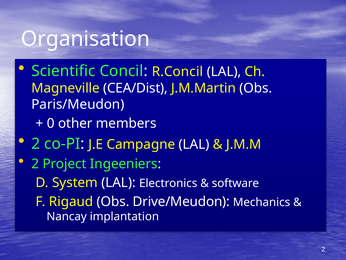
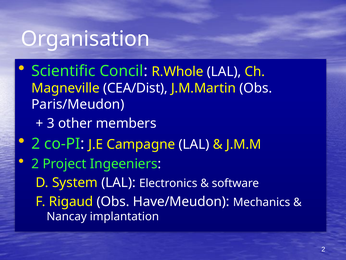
R.Concil: R.Concil -> R.Whole
0: 0 -> 3
Drive/Meudon: Drive/Meudon -> Have/Meudon
